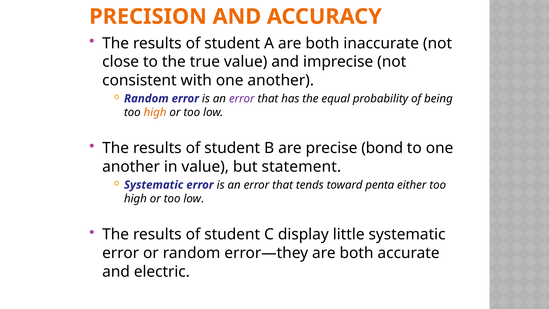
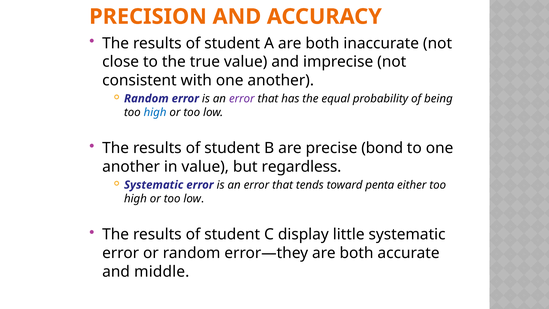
high at (155, 112) colour: orange -> blue
statement: statement -> regardless
electric: electric -> middle
